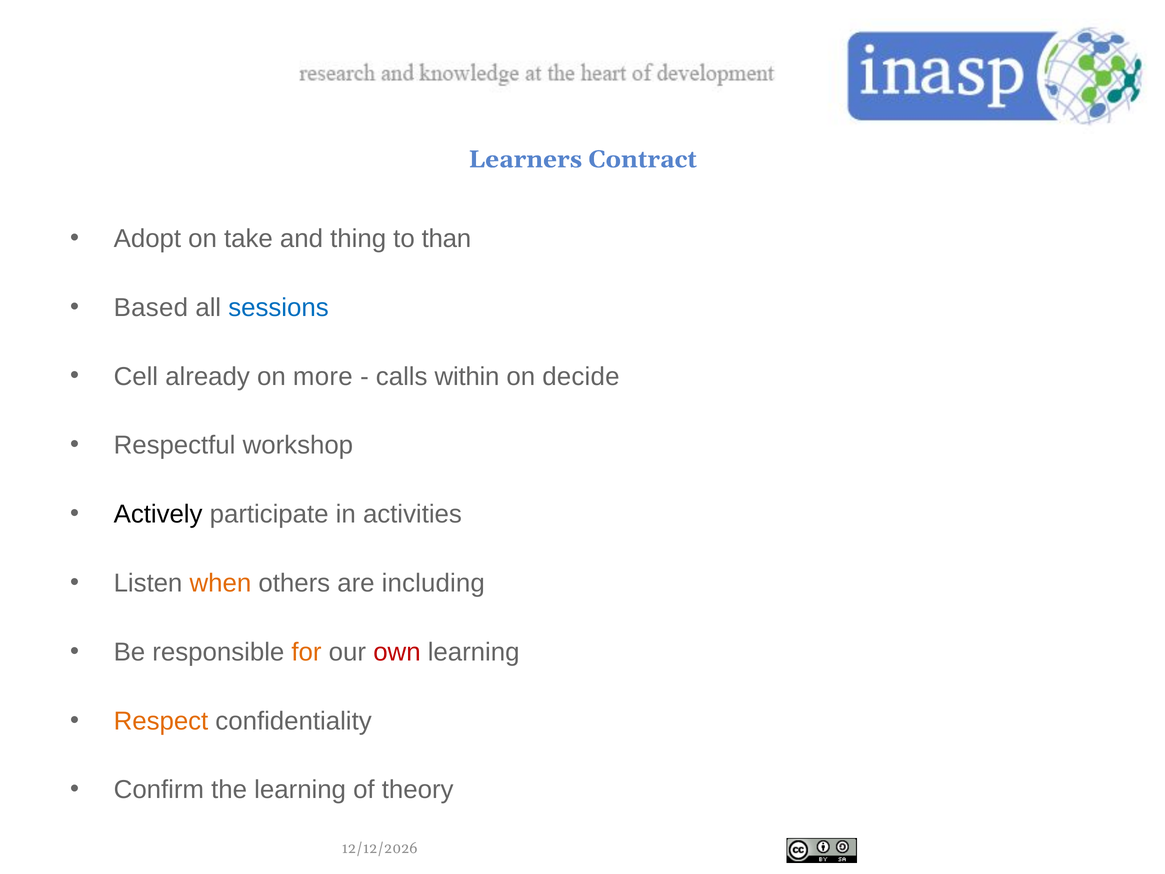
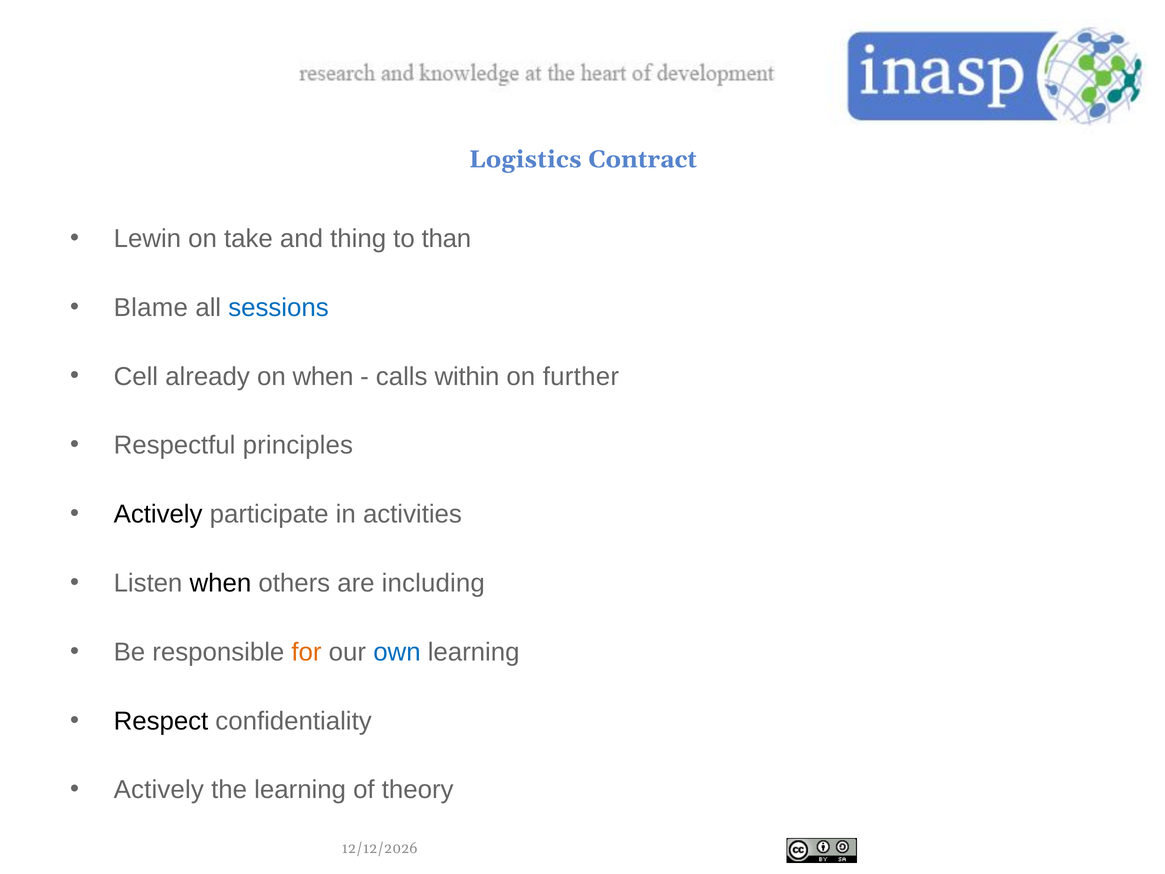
Learners: Learners -> Logistics
Adopt: Adopt -> Lewin
Based: Based -> Blame
on more: more -> when
decide: decide -> further
workshop: workshop -> principles
when at (220, 583) colour: orange -> black
own colour: red -> blue
Respect colour: orange -> black
Confirm at (159, 790): Confirm -> Actively
